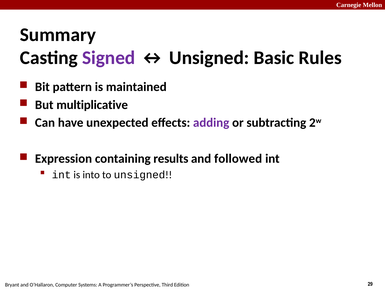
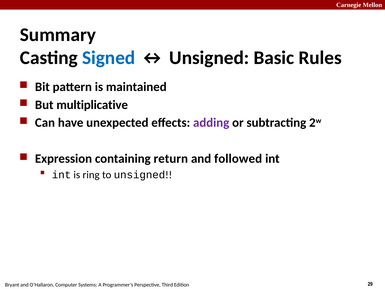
Signed colour: purple -> blue
results: results -> return
into: into -> ring
